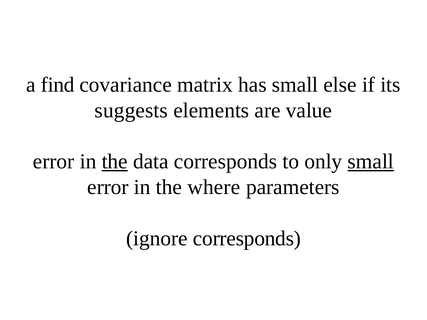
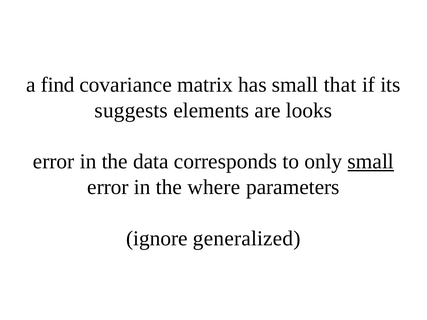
else: else -> that
value: value -> looks
the at (115, 162) underline: present -> none
ignore corresponds: corresponds -> generalized
